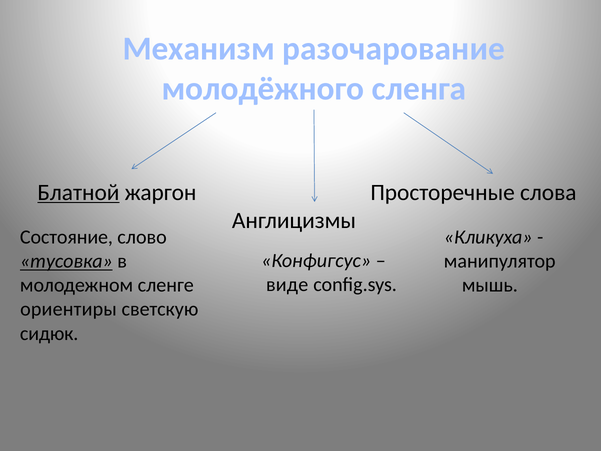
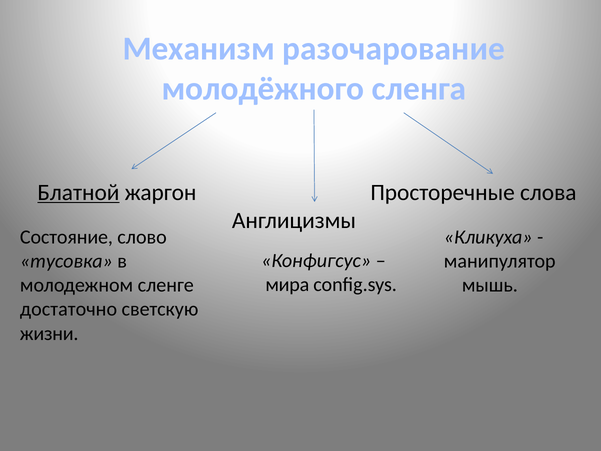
тусовка underline: present -> none
виде: виде -> мира
ориентиры: ориентиры -> достаточно
сидюк: сидюк -> жизни
